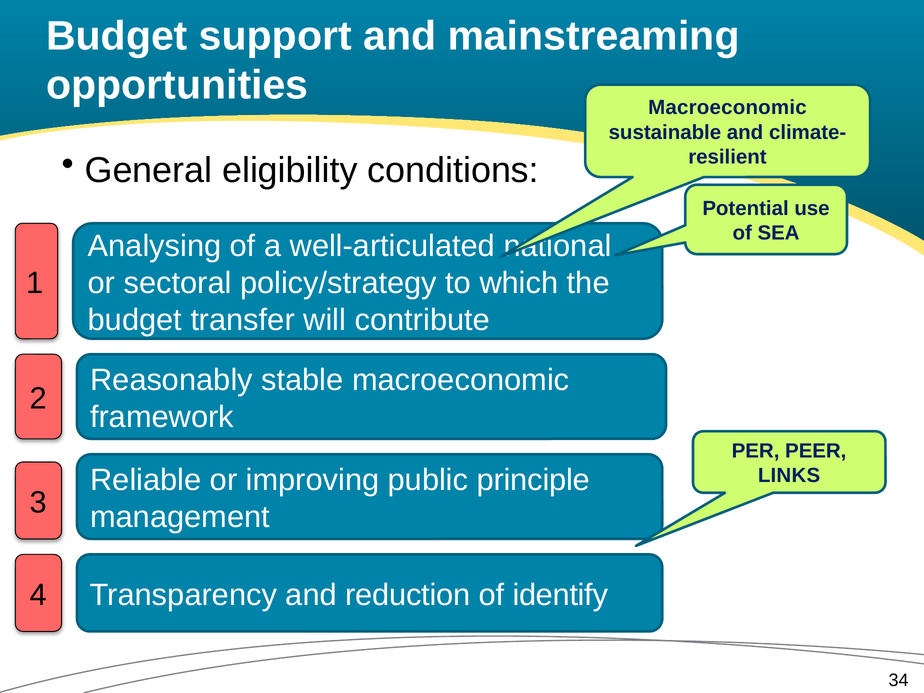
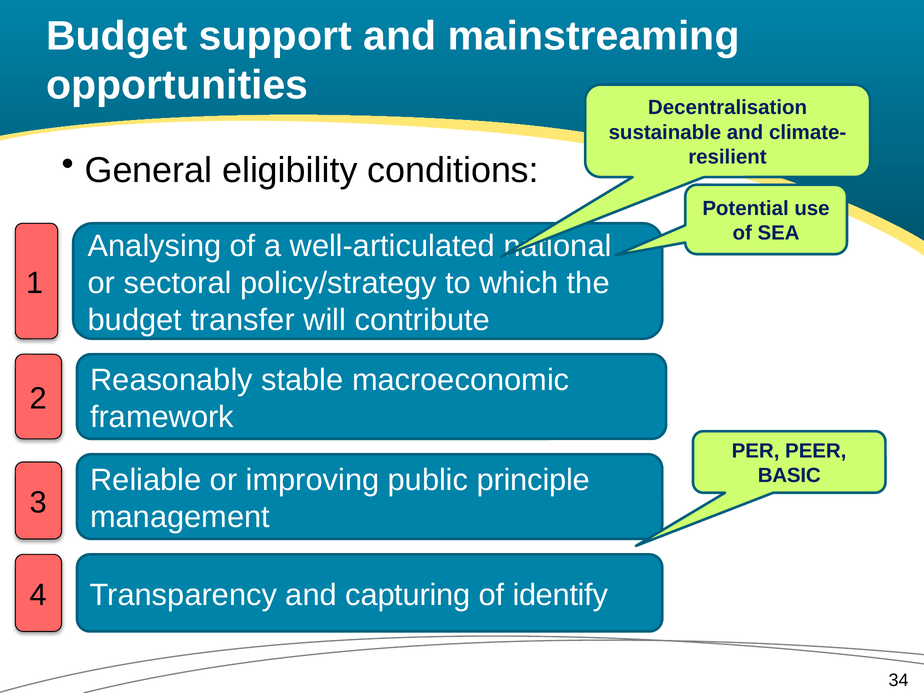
Macroeconomic at (727, 108): Macroeconomic -> Decentralisation
LINKS: LINKS -> BASIC
reduction: reduction -> capturing
